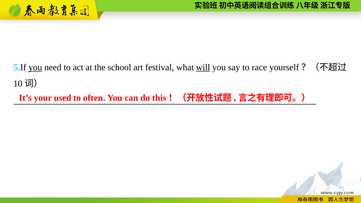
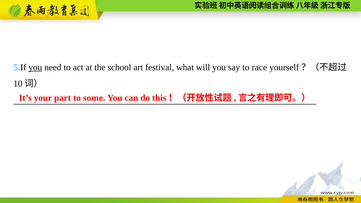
will underline: present -> none
used: used -> part
often: often -> some
